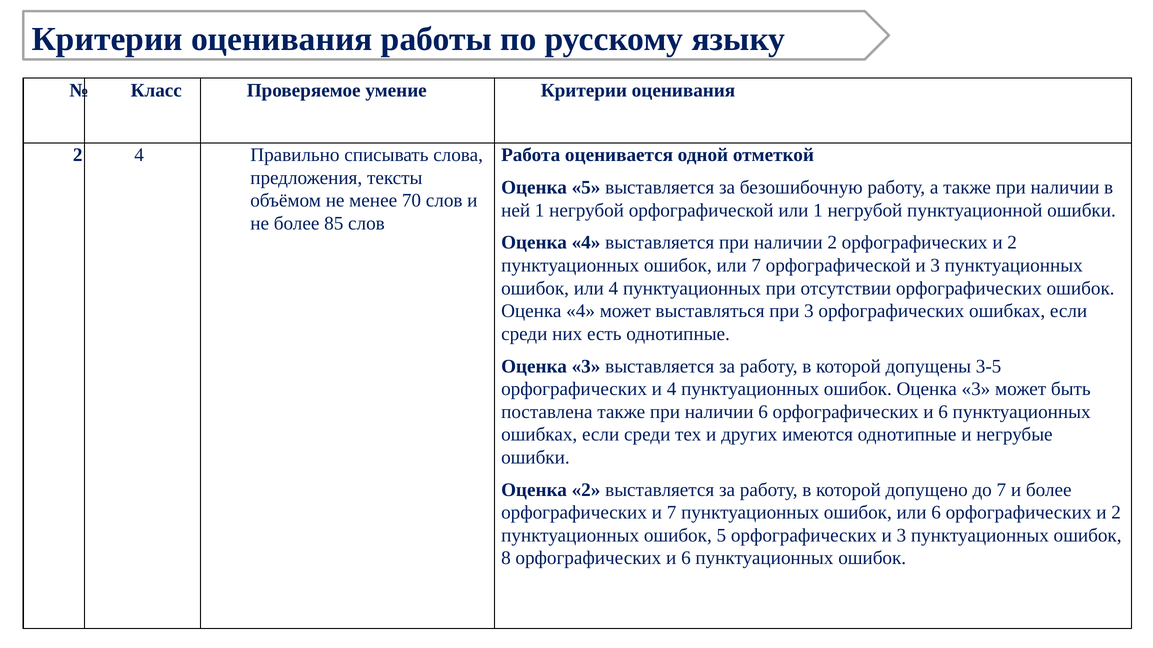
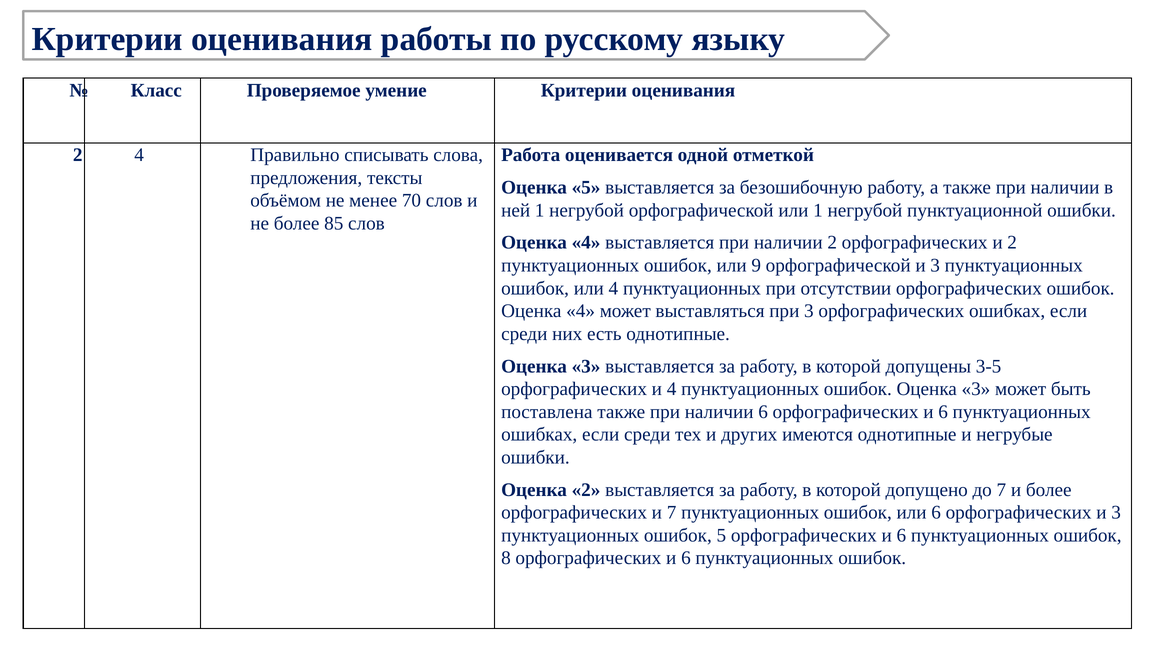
или 7: 7 -> 9
6 орфографических и 2: 2 -> 3
5 орфографических и 3: 3 -> 6
